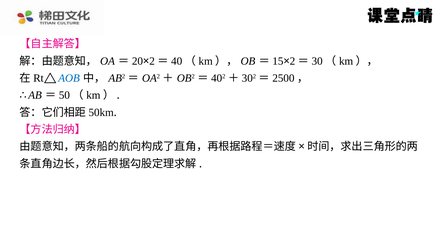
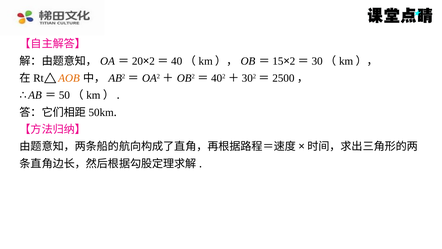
AOB colour: blue -> orange
